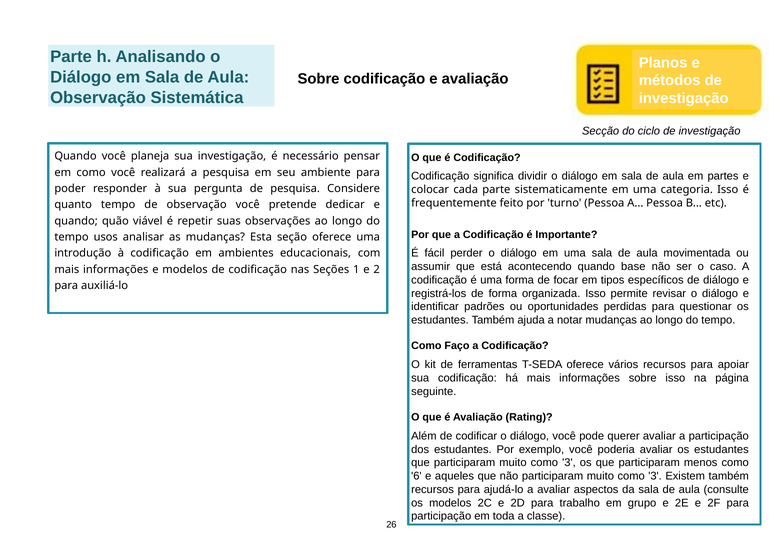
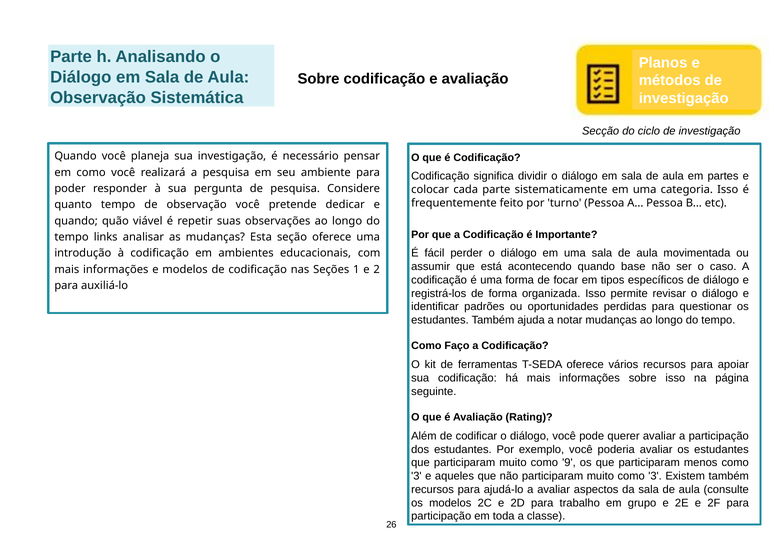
usos: usos -> links
3 at (569, 463): 3 -> 9
6 at (416, 477): 6 -> 3
